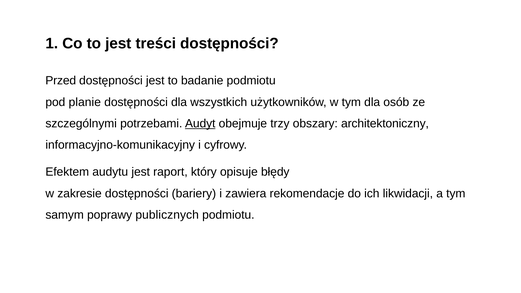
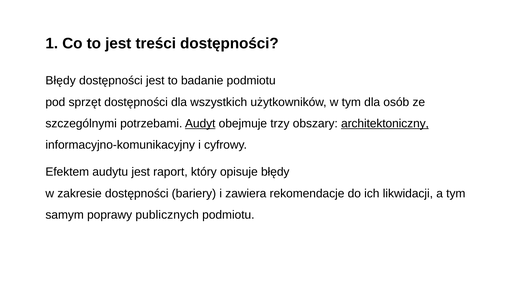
Przed at (61, 81): Przed -> Błędy
planie: planie -> sprzęt
architektoniczny underline: none -> present
